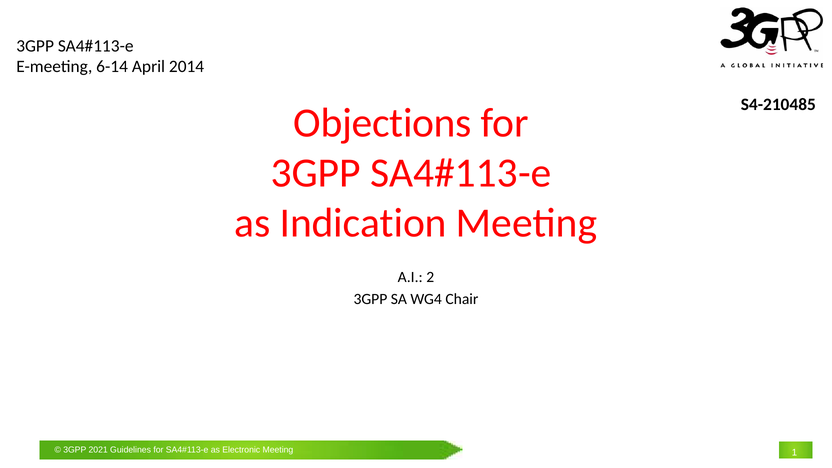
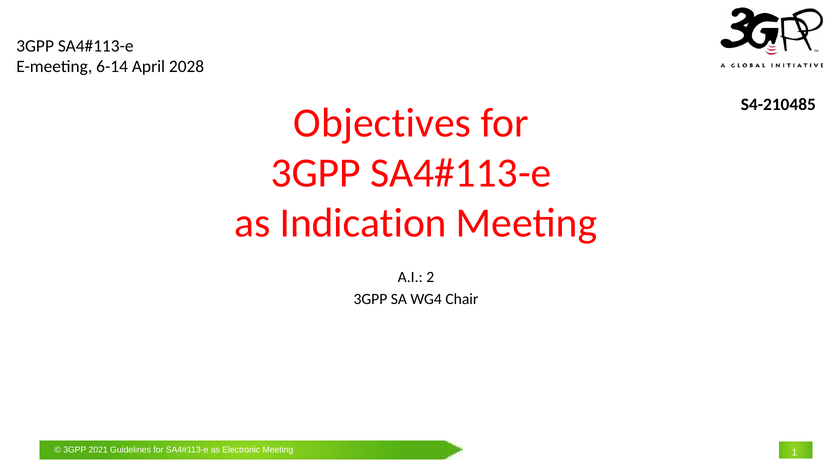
2014: 2014 -> 2028
Objections: Objections -> Objectives
